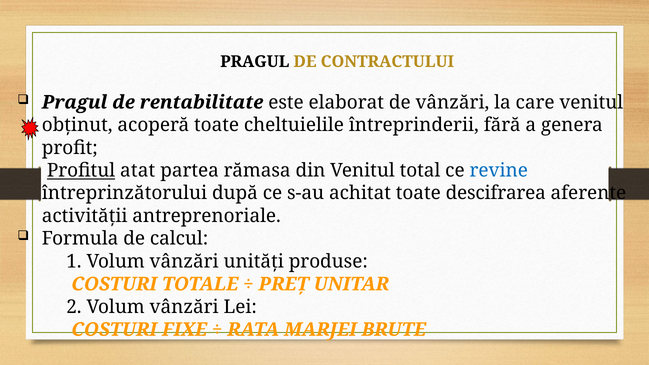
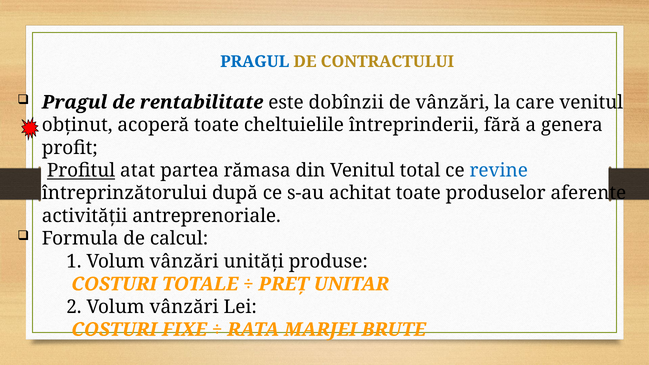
PRAGUL at (255, 62) colour: black -> blue
elaborat: elaborat -> dobînzii
descifrarea: descifrarea -> produselor
